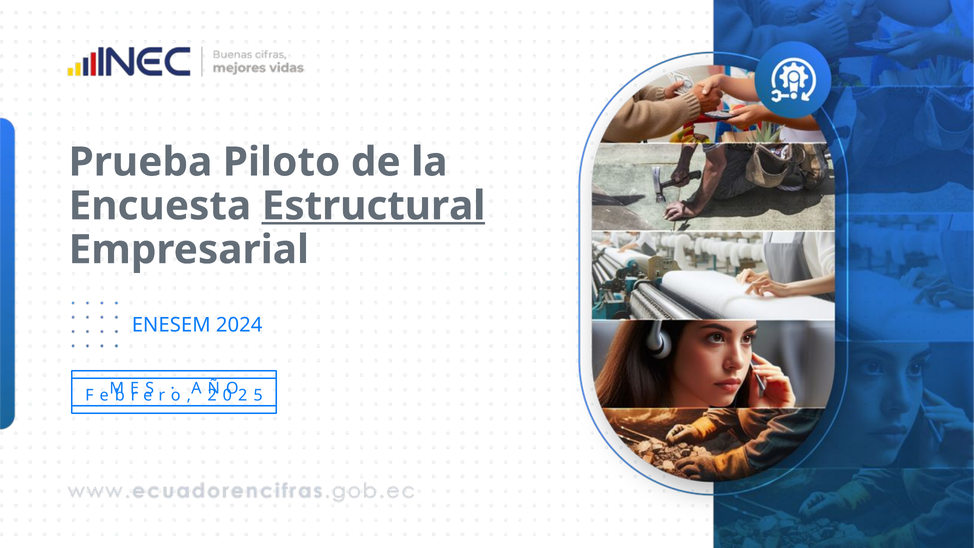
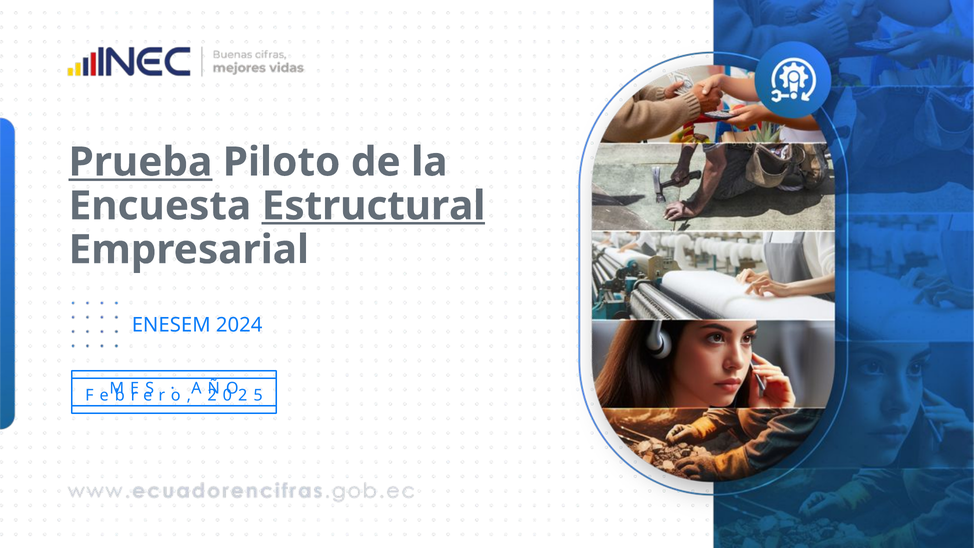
Prueba underline: none -> present
